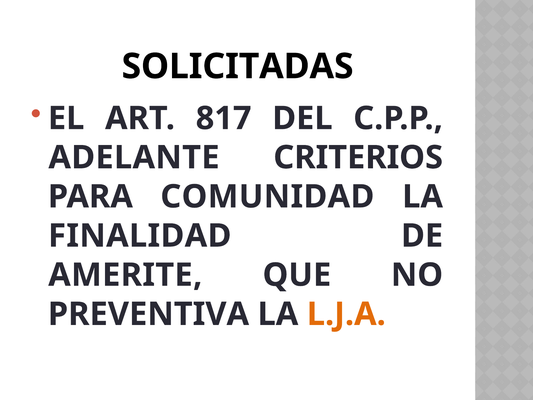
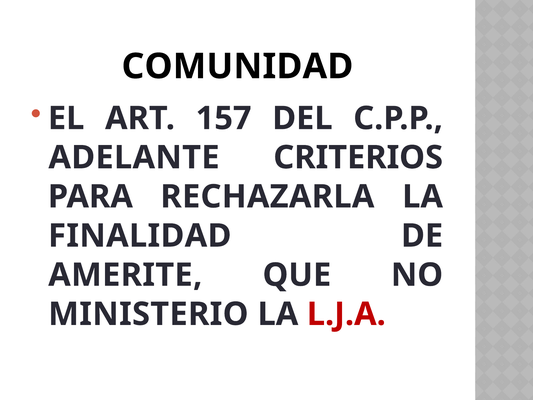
SOLICITADAS: SOLICITADAS -> COMUNIDAD
817: 817 -> 157
COMUNIDAD: COMUNIDAD -> RECHAZARLA
PREVENTIVA: PREVENTIVA -> MINISTERIO
L.J.A colour: orange -> red
